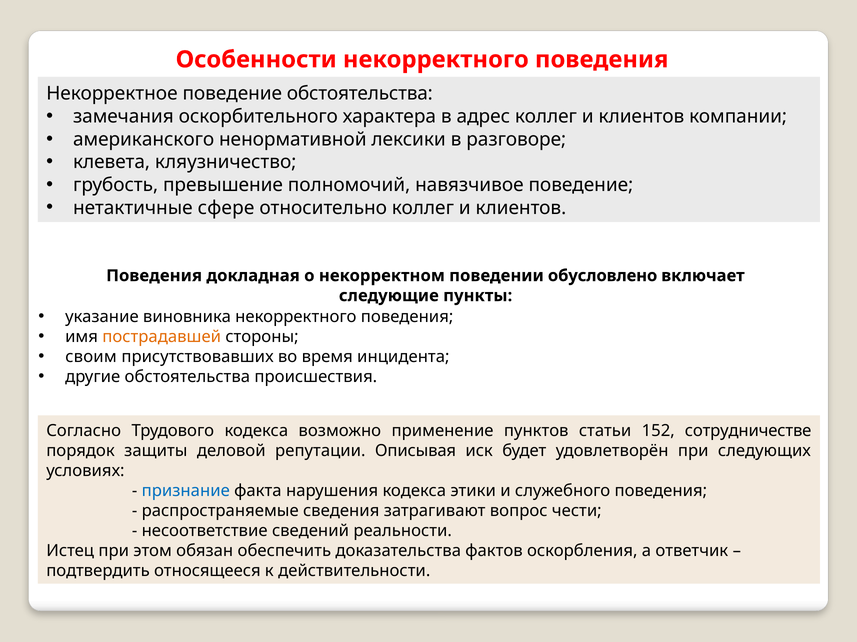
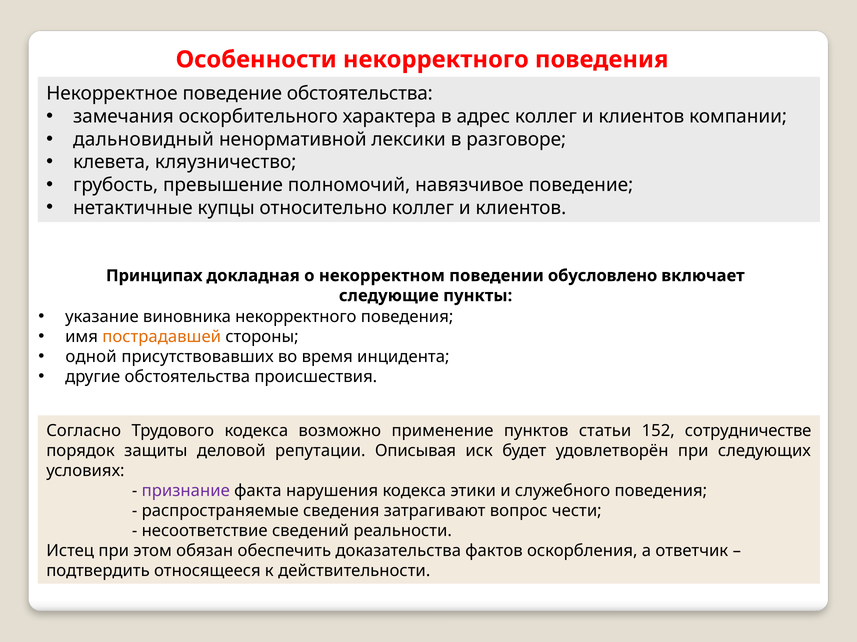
американского: американского -> дальновидный
сфере: сфере -> купцы
Поведения at (154, 276): Поведения -> Принципах
своим: своим -> одной
признание colour: blue -> purple
